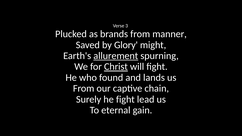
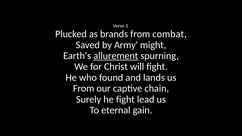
manner: manner -> combat
Glory: Glory -> Army
Christ underline: present -> none
